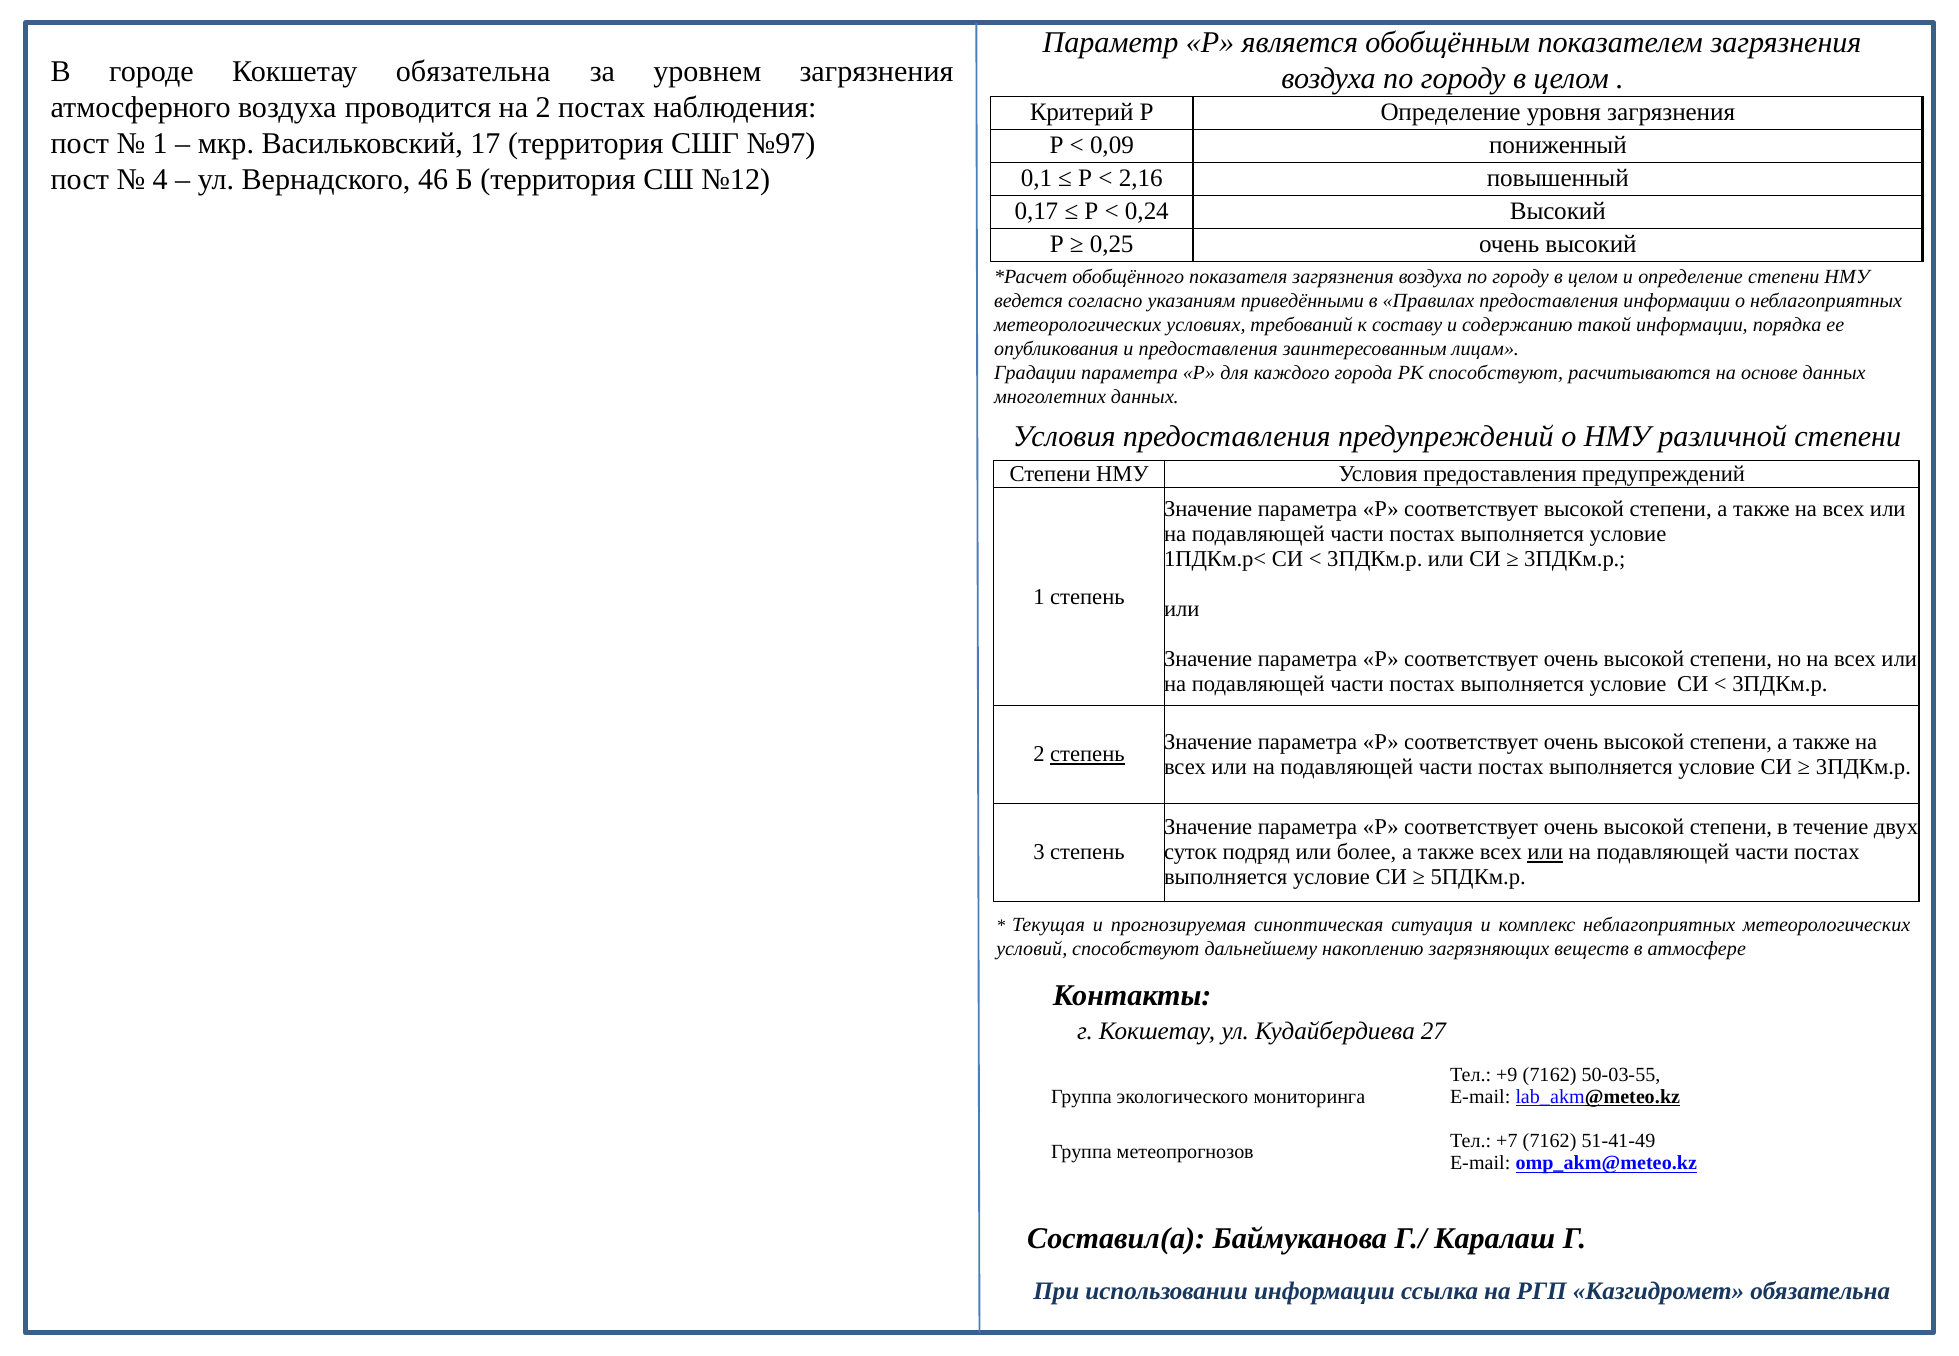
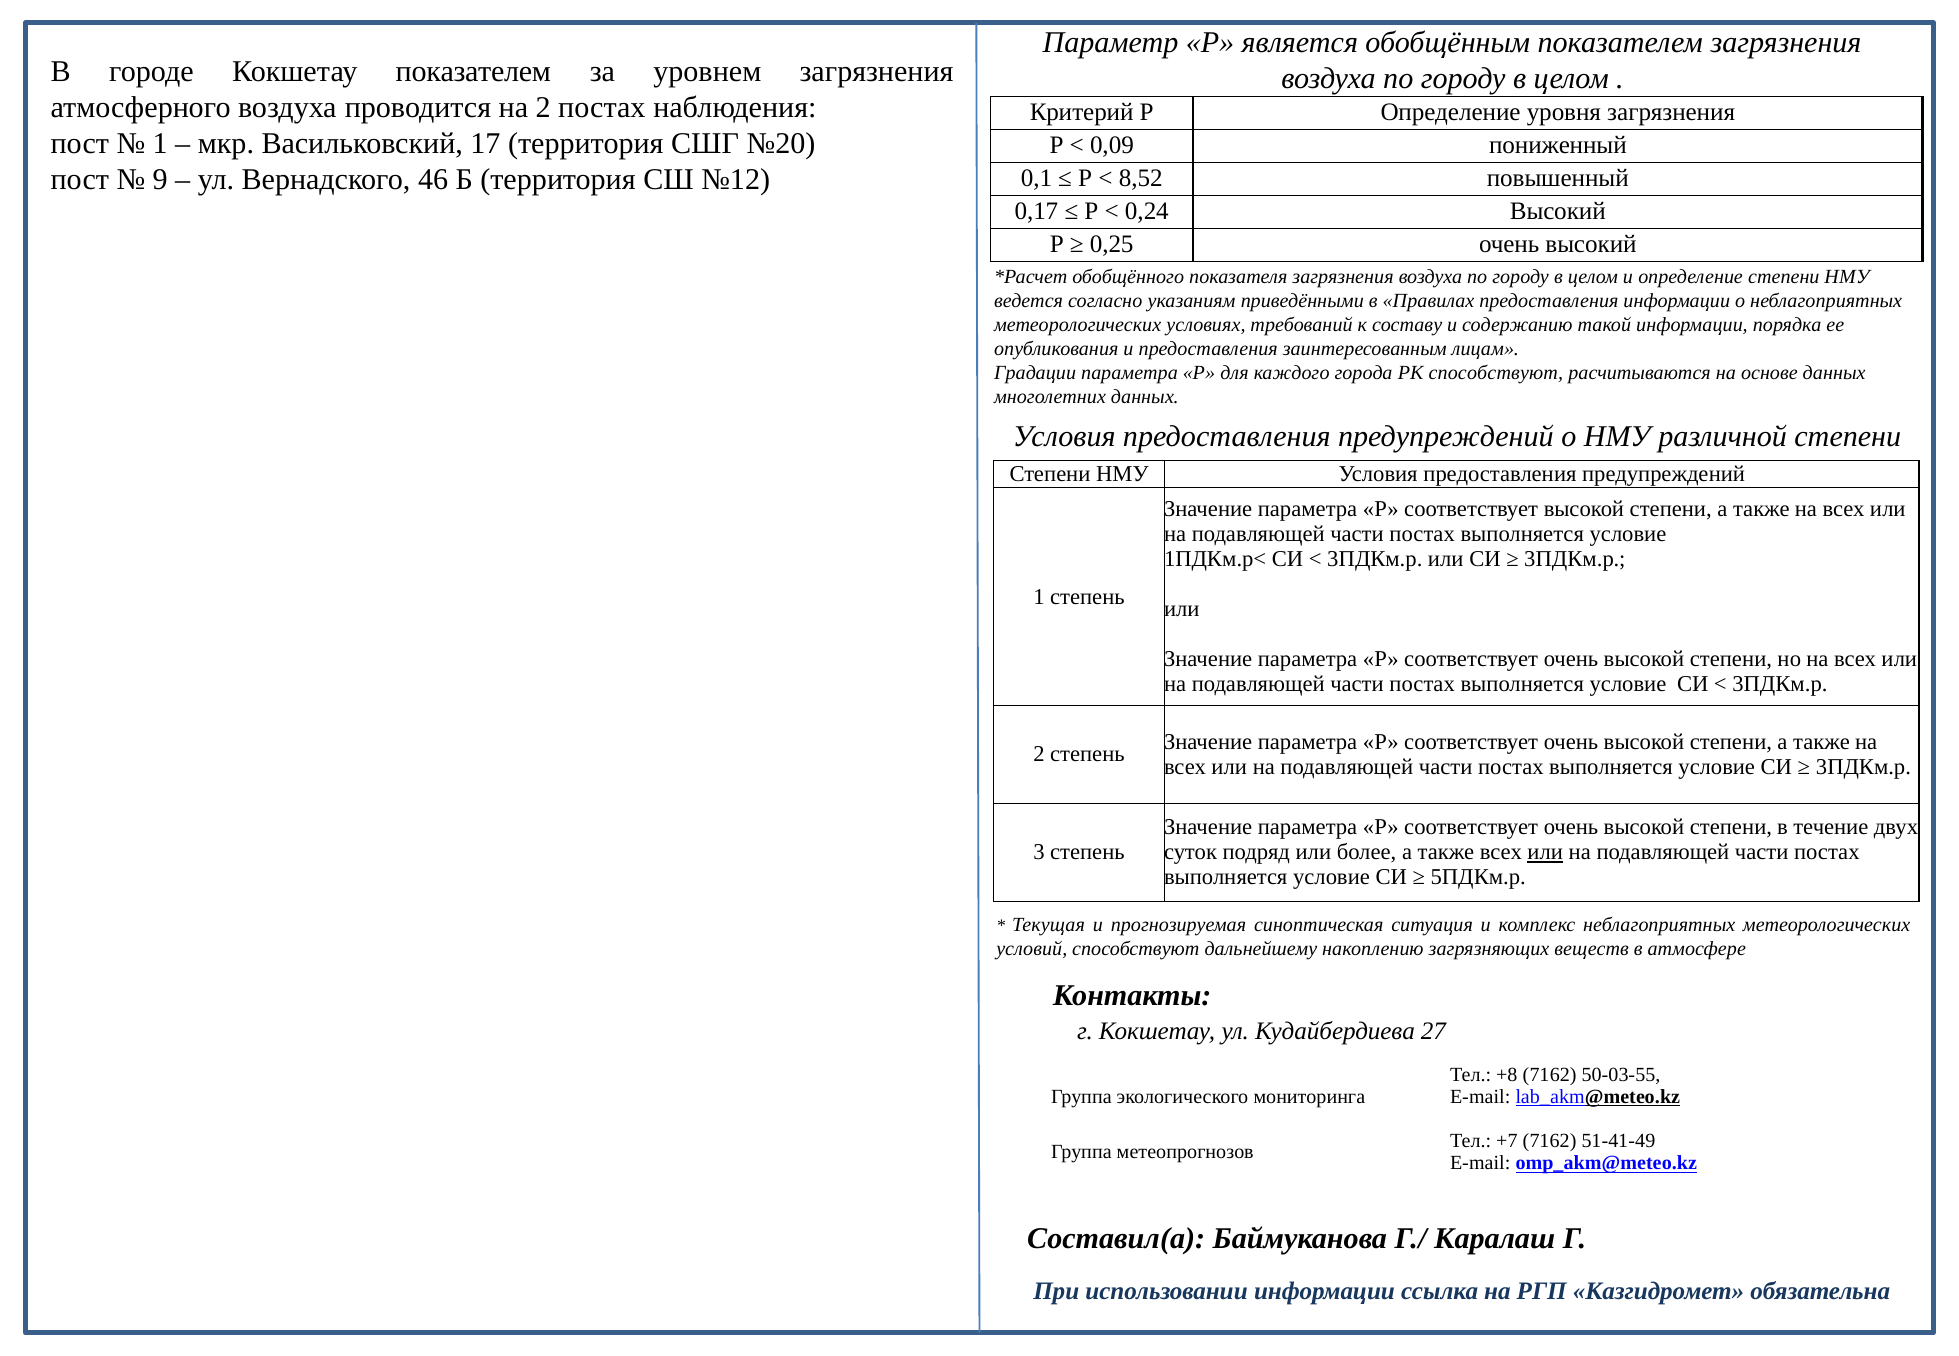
Кокшетау обязательна: обязательна -> показателем
№97: №97 -> №20
4: 4 -> 9
2,16: 2,16 -> 8,52
степень at (1087, 755) underline: present -> none
+9: +9 -> +8
